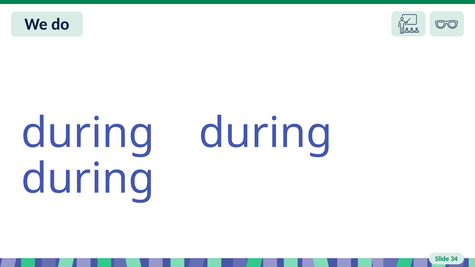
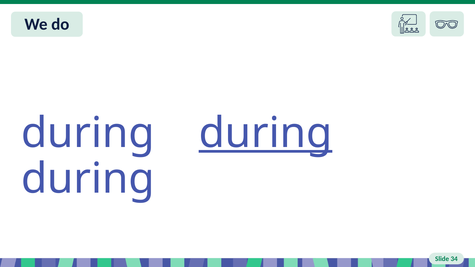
during at (265, 133) underline: none -> present
